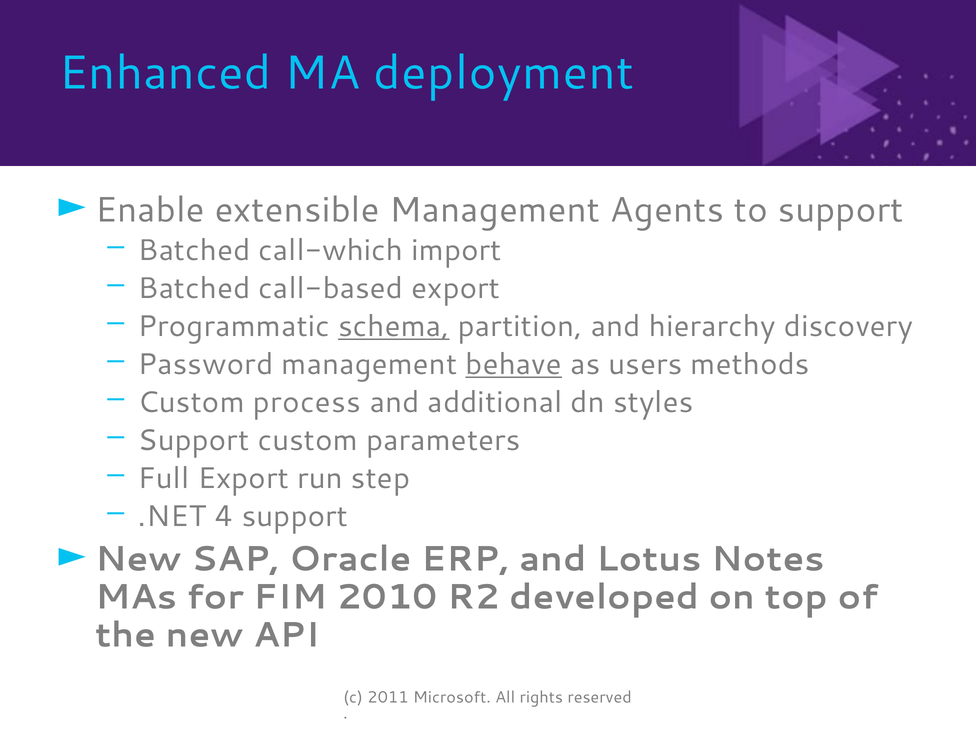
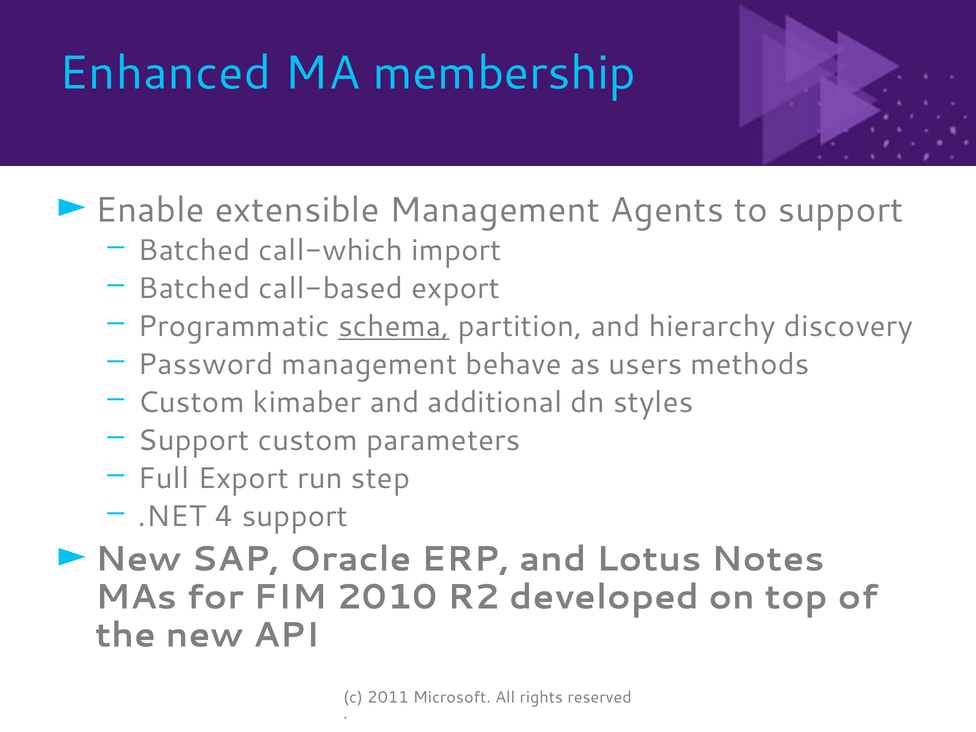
deployment: deployment -> membership
behave underline: present -> none
process: process -> kimaber
